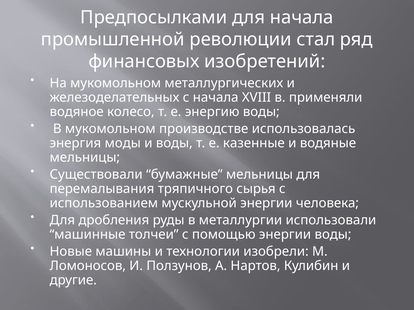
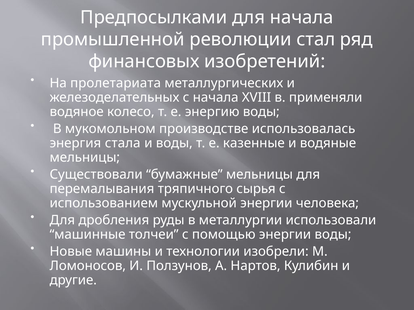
На мукомольном: мукомольном -> пролетариата
моды: моды -> стала
